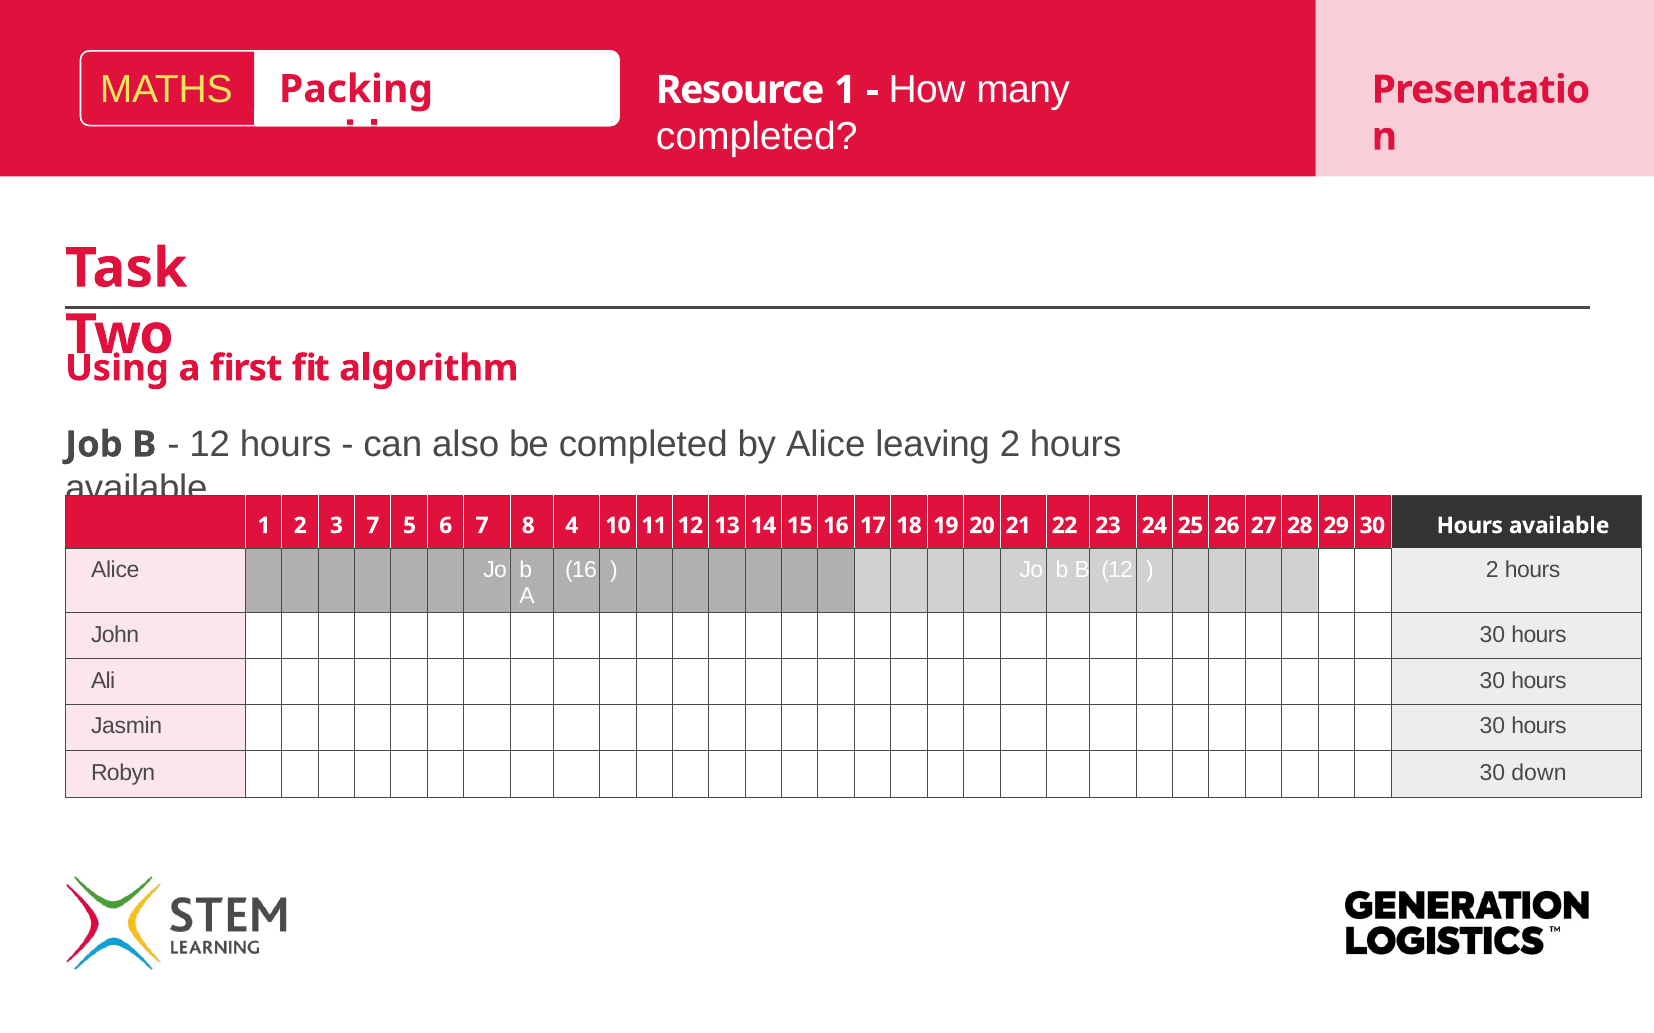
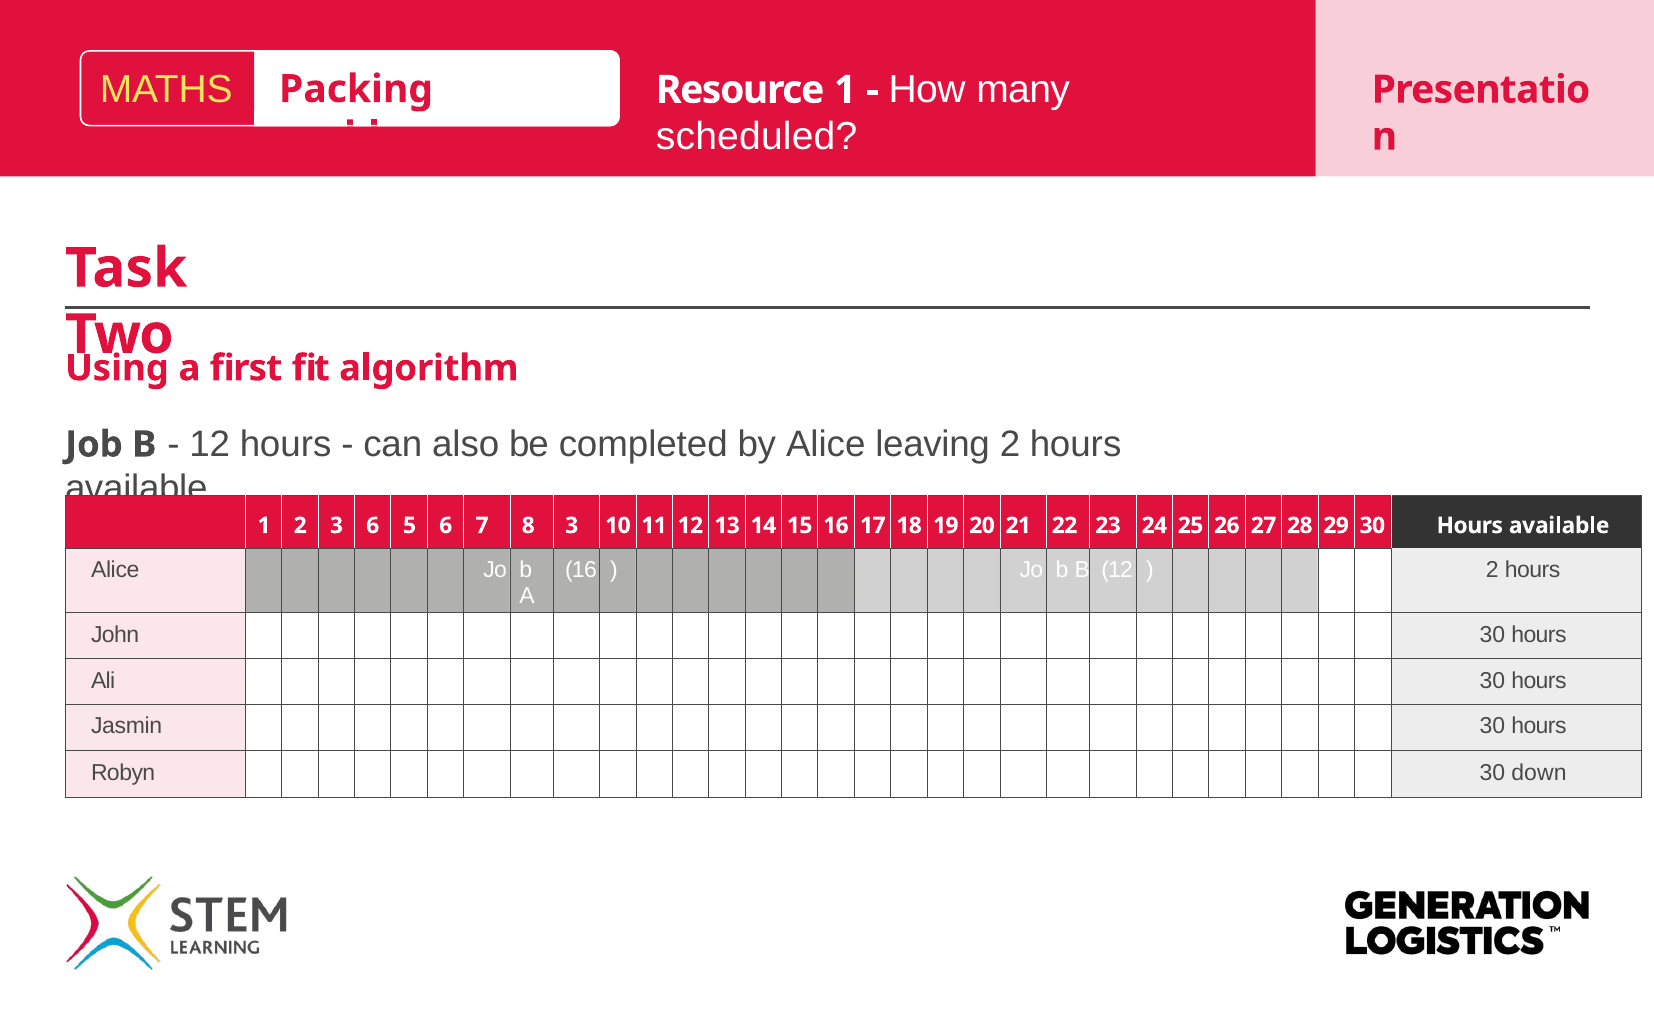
completed at (757, 137): completed -> scheduled
3 7: 7 -> 6
8 4: 4 -> 3
